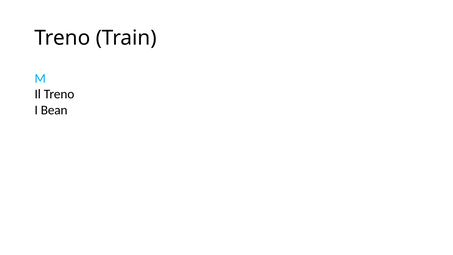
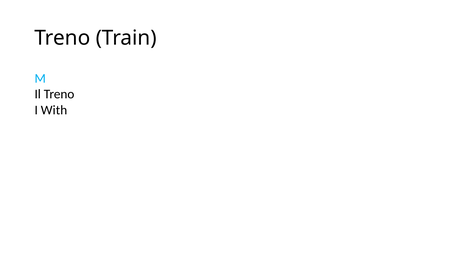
Bean: Bean -> With
